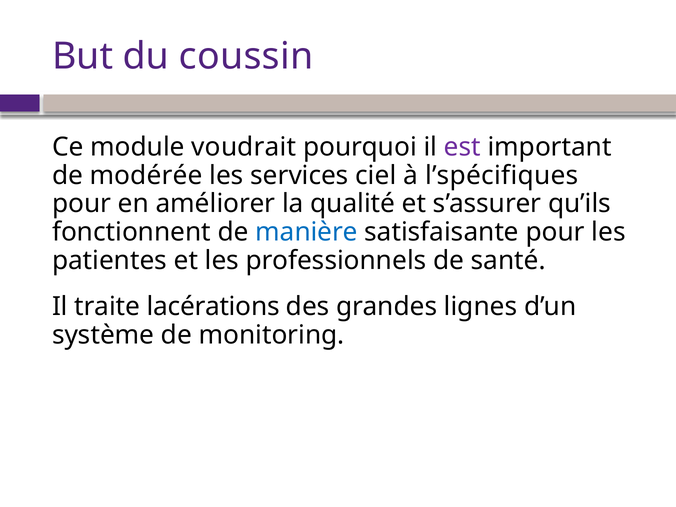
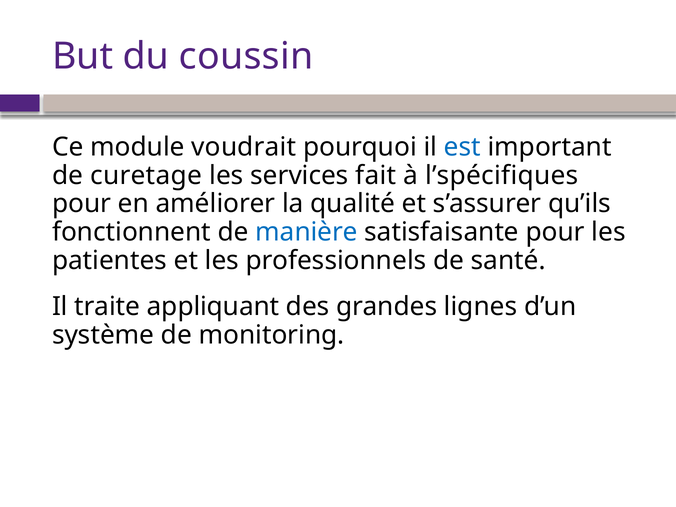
est colour: purple -> blue
modérée: modérée -> curetage
ciel: ciel -> fait
lacérations: lacérations -> appliquant
